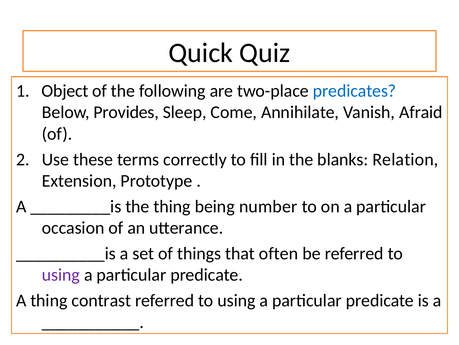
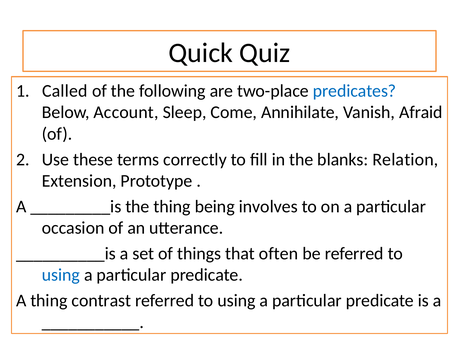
Object: Object -> Called
Provides: Provides -> Account
number: number -> involves
using at (61, 274) colour: purple -> blue
